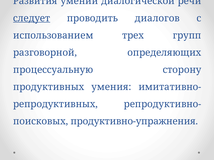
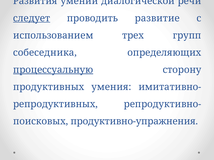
диалогов: диалогов -> развитие
разговорной: разговорной -> собеседника
процессуальную underline: none -> present
